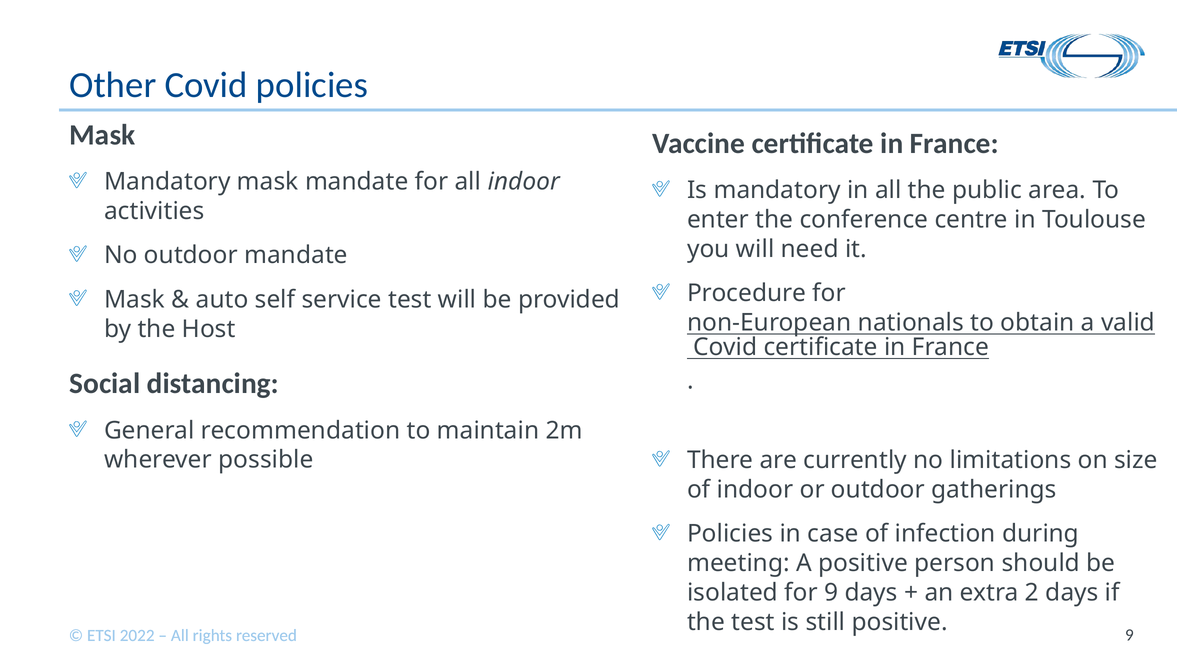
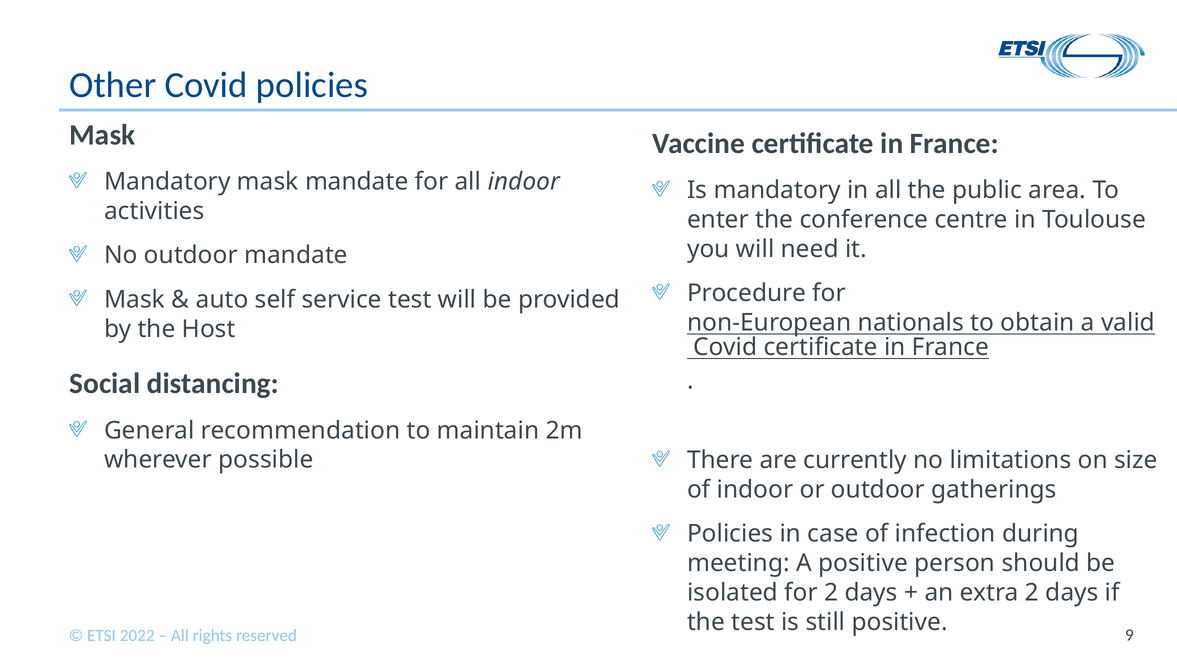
for 9: 9 -> 2
